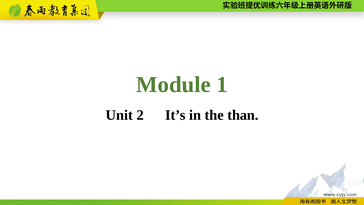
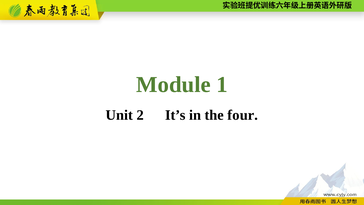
than: than -> four
